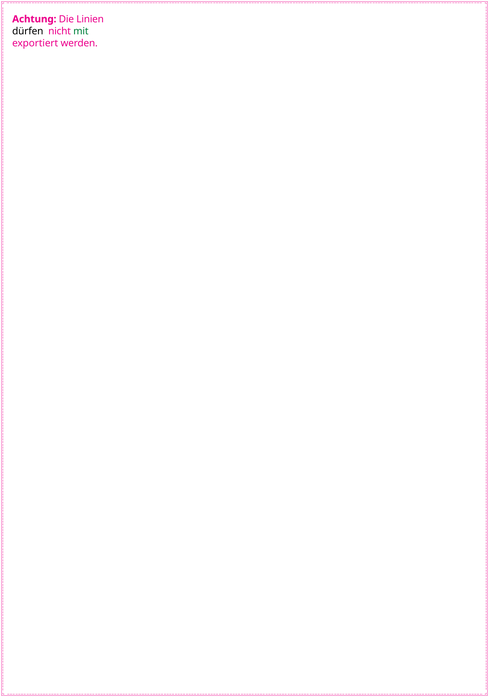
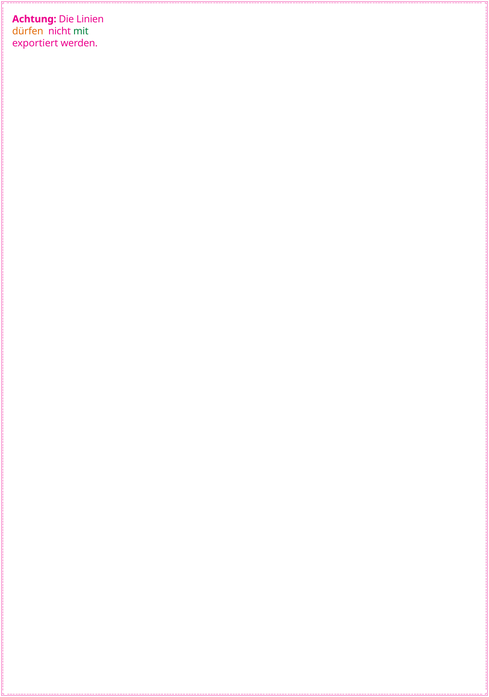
dürfen colour: black -> orange
